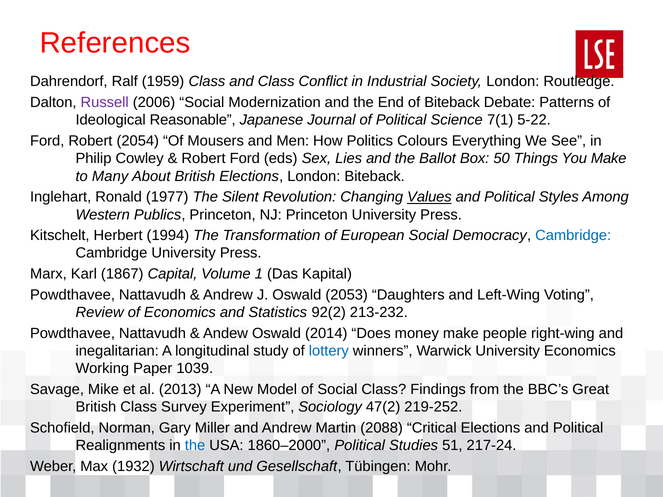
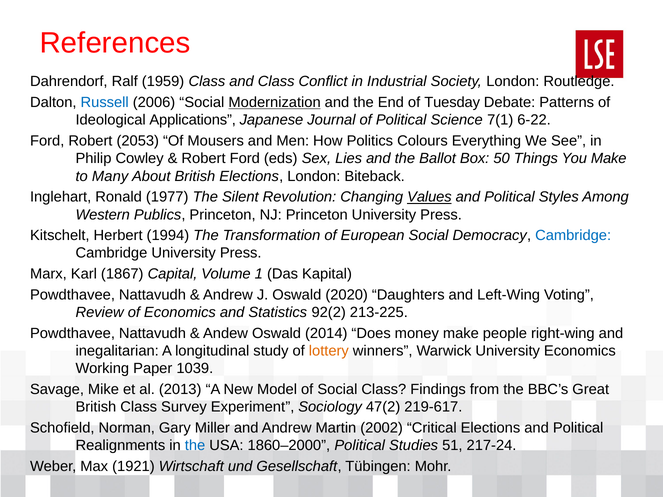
Russell colour: purple -> blue
Modernization underline: none -> present
of Biteback: Biteback -> Tuesday
Reasonable: Reasonable -> Applications
5-22: 5-22 -> 6-22
2054: 2054 -> 2053
2053: 2053 -> 2020
213-232: 213-232 -> 213-225
lottery colour: blue -> orange
219-252: 219-252 -> 219-617
2088: 2088 -> 2002
1932: 1932 -> 1921
